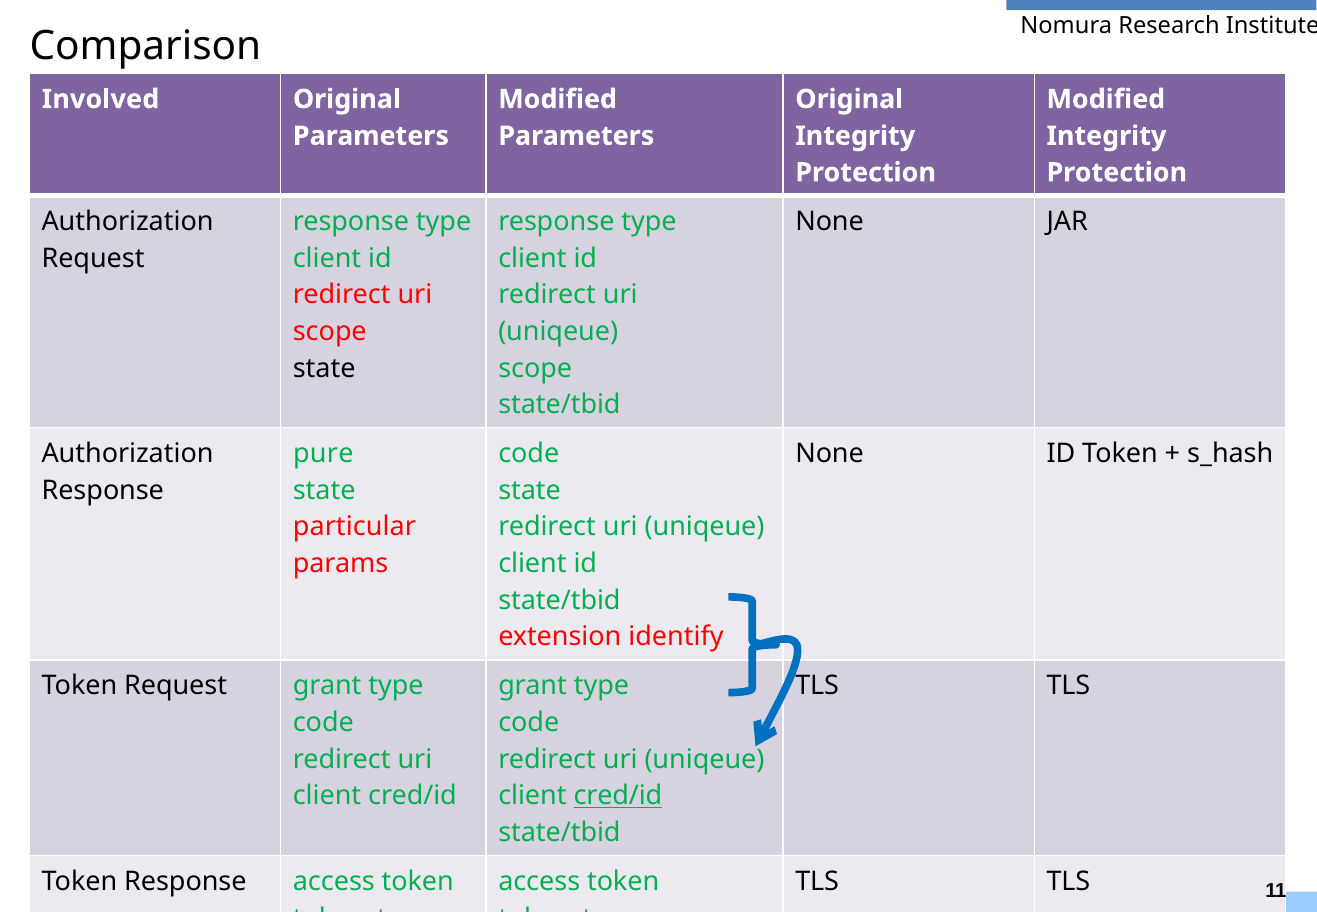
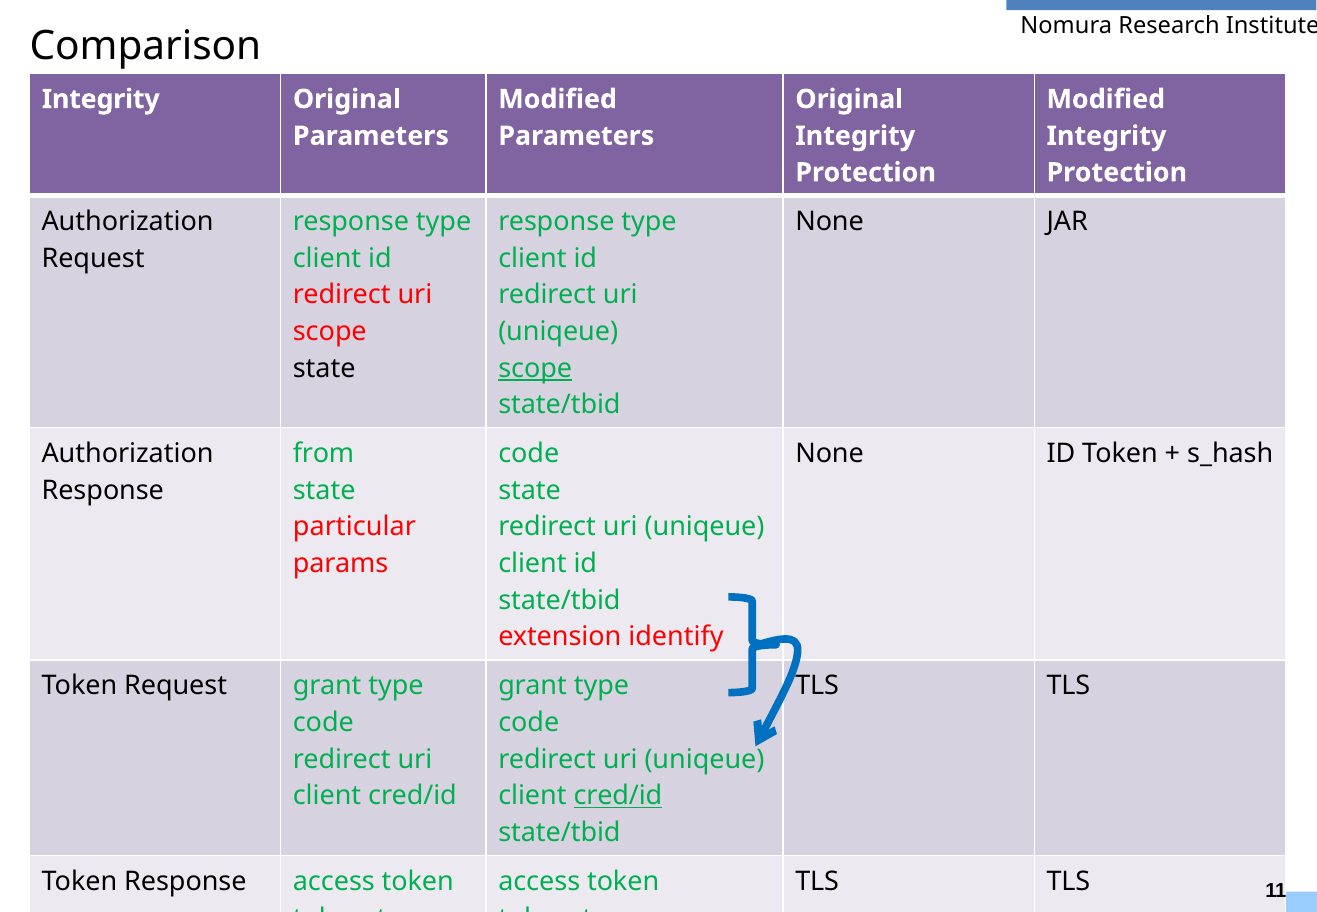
Involved at (100, 99): Involved -> Integrity
scope at (535, 368) underline: none -> present
pure: pure -> from
